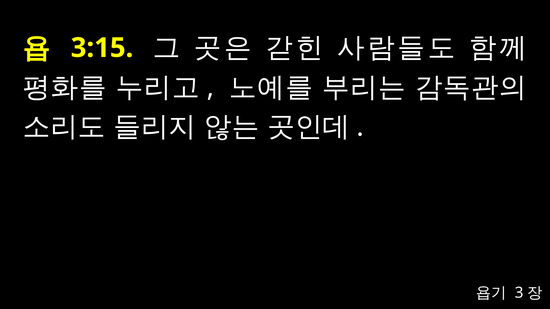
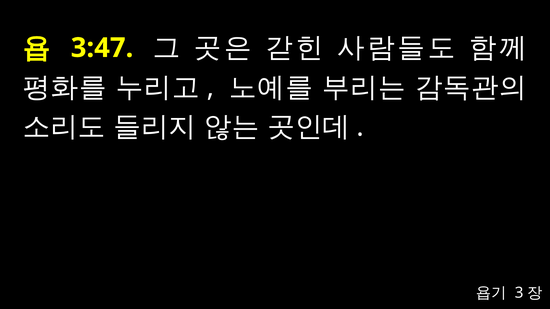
3:15: 3:15 -> 3:47
